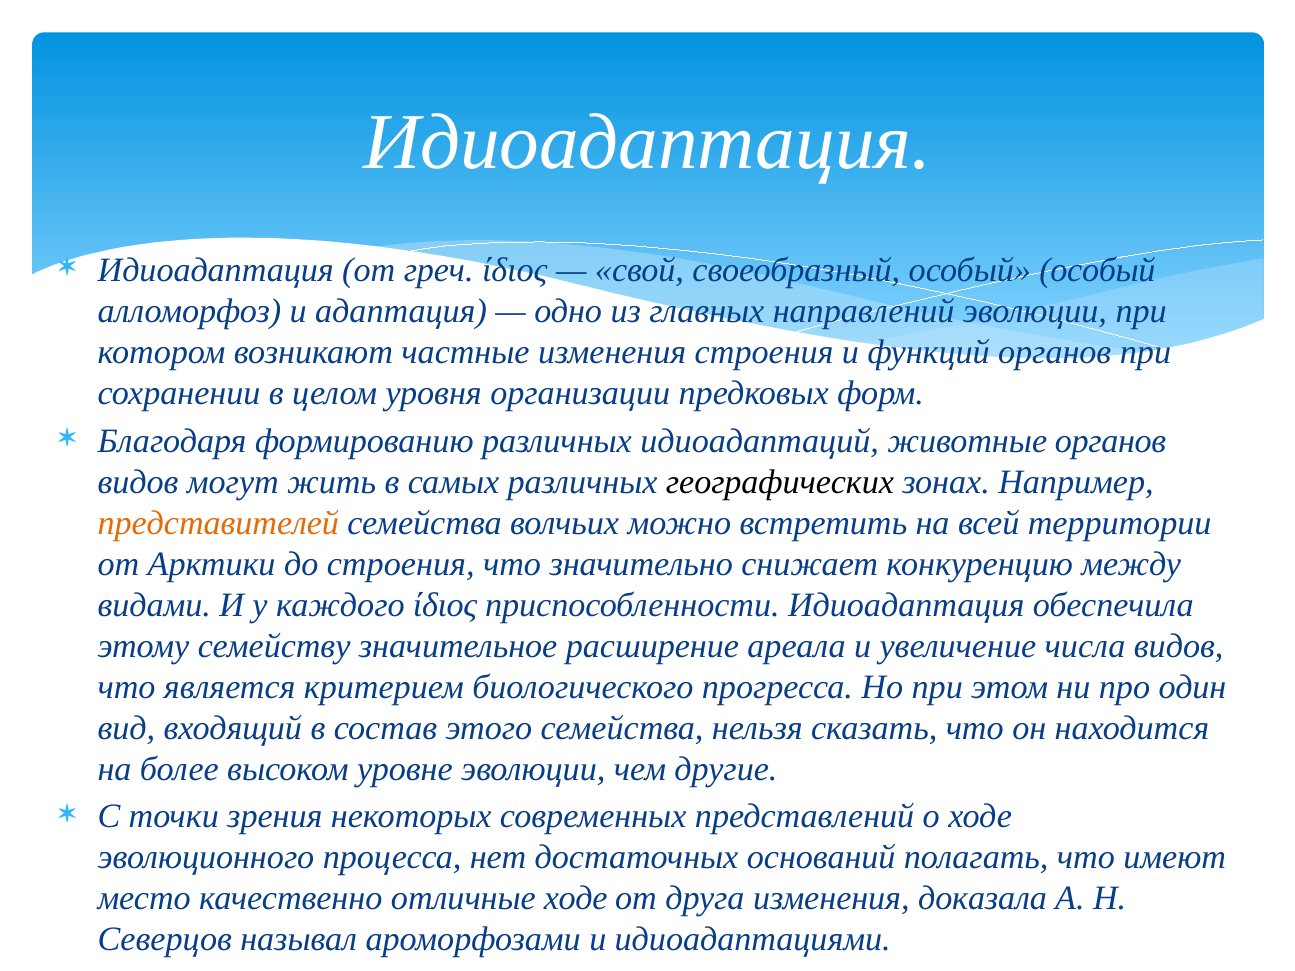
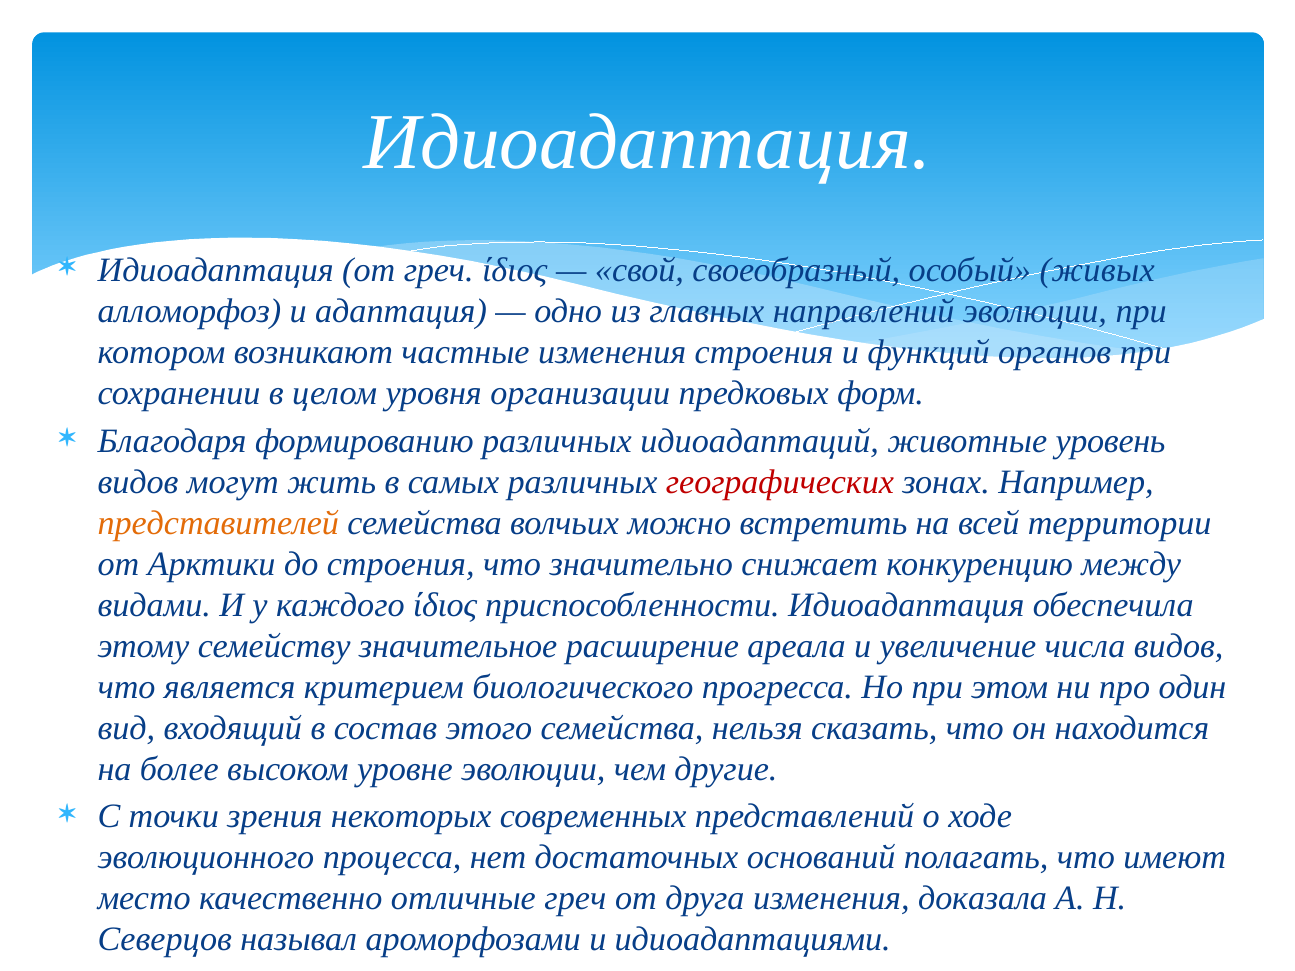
особый особый: особый -> живых
животные органов: органов -> уровень
географических colour: black -> red
отличные ходе: ходе -> греч
